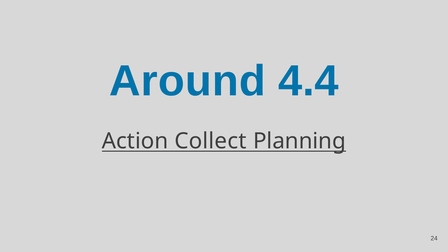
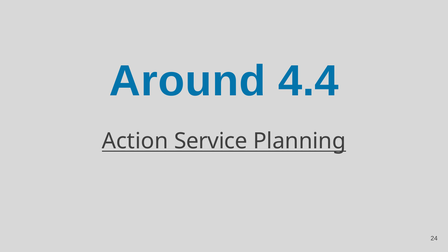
Collect: Collect -> Service
